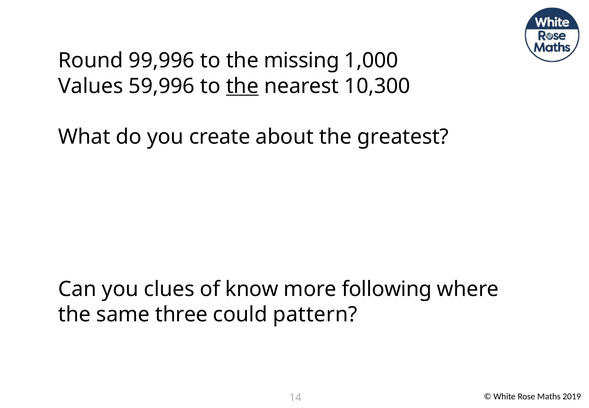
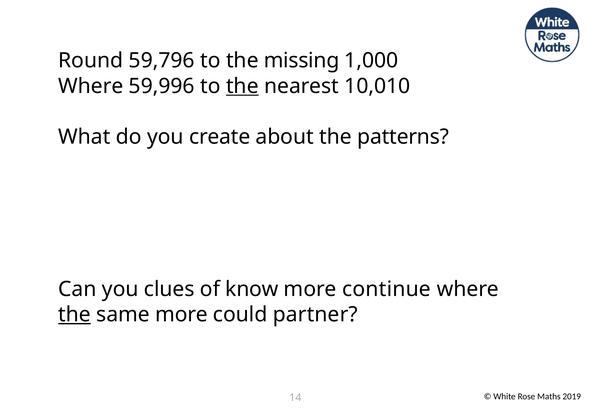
99,996: 99,996 -> 59,796
Values at (91, 86): Values -> Where
10,300: 10,300 -> 10,010
greatest: greatest -> patterns
following: following -> continue
the at (75, 315) underline: none -> present
same three: three -> more
pattern: pattern -> partner
